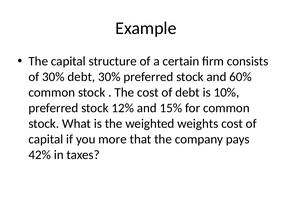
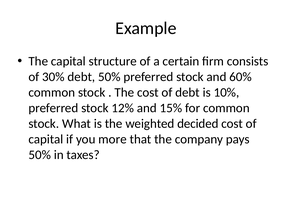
debt 30%: 30% -> 50%
weights: weights -> decided
42% at (40, 155): 42% -> 50%
